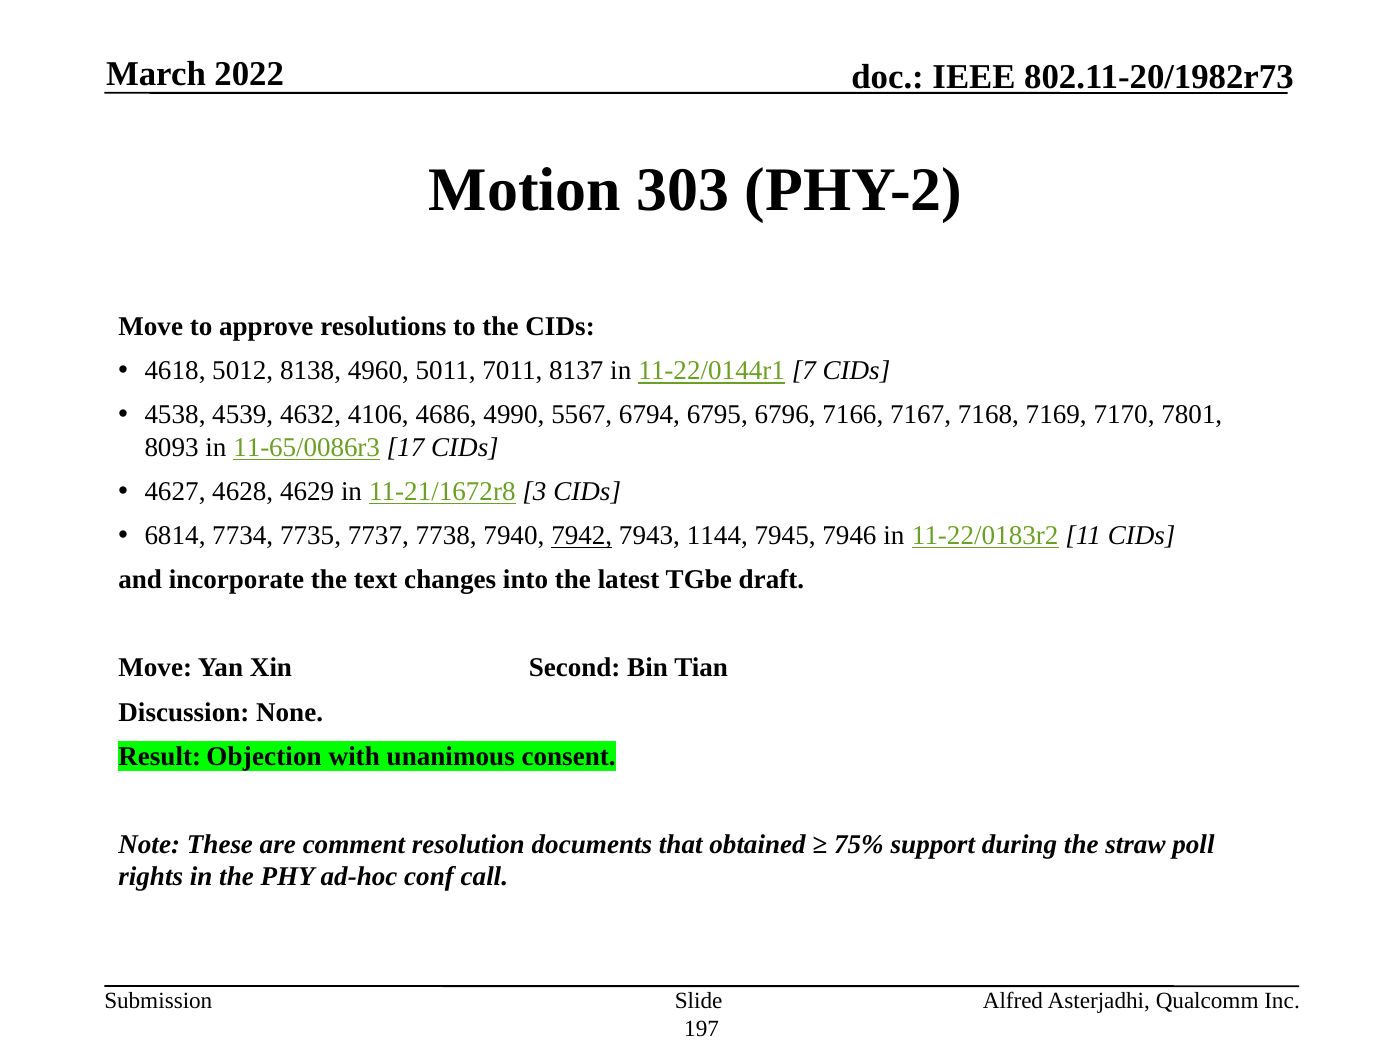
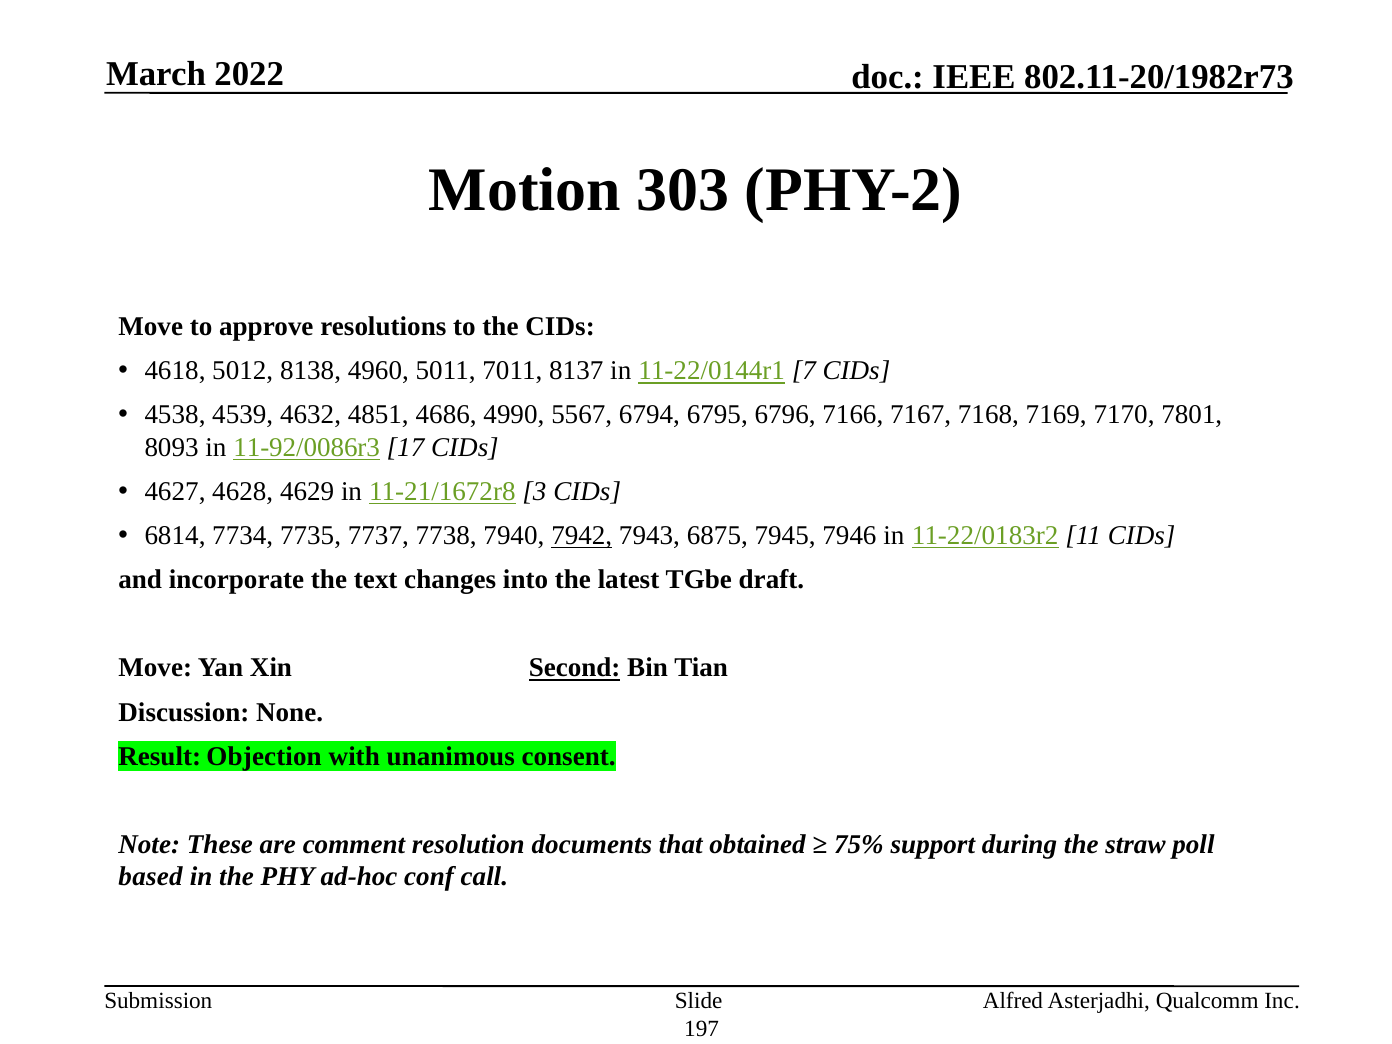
4106: 4106 -> 4851
11-65/0086r3: 11-65/0086r3 -> 11-92/0086r3
1144: 1144 -> 6875
Second underline: none -> present
rights: rights -> based
